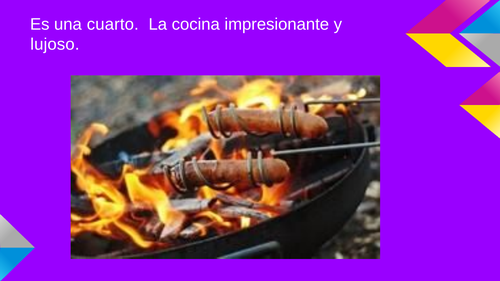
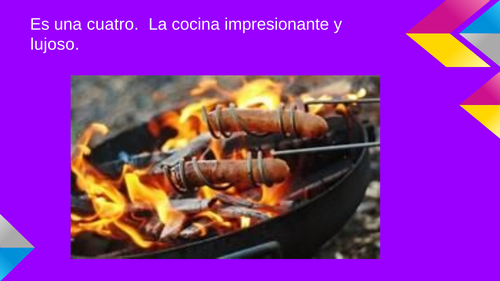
cuarto: cuarto -> cuatro
